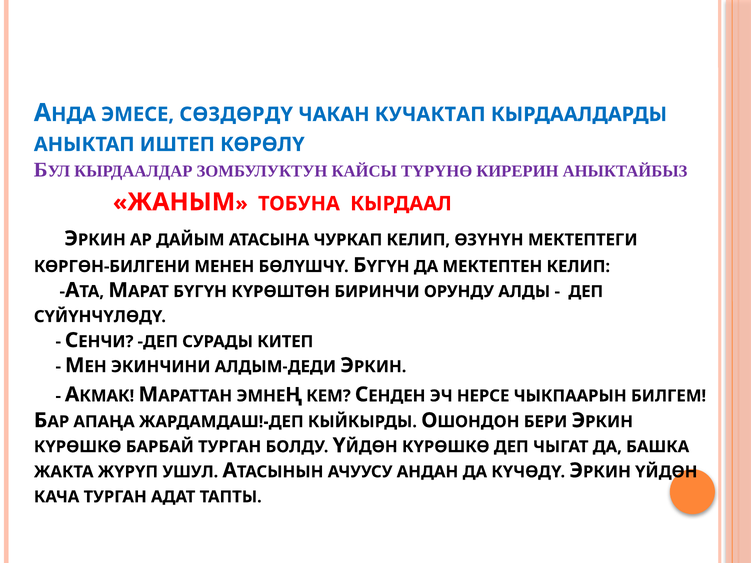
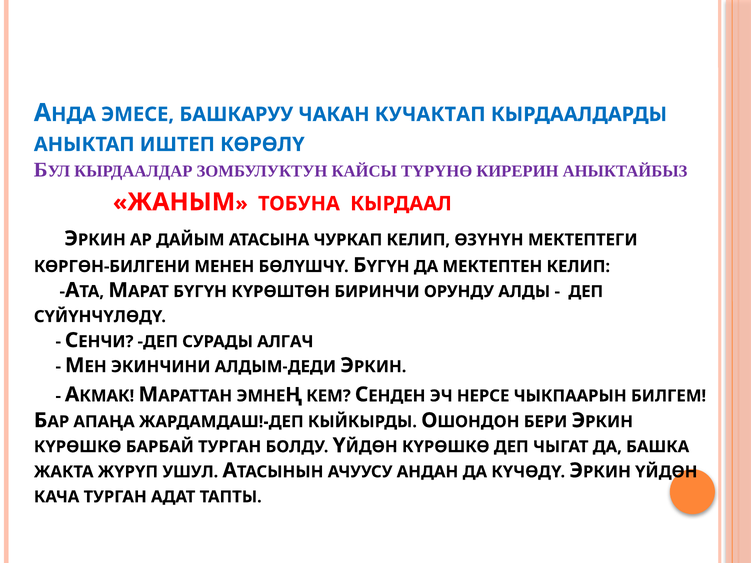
СӨЗДӨРДҮ: СӨЗДӨРДҮ -> БАШКАРУУ
КИТЕП: КИТЕП -> АЛГАЧ
